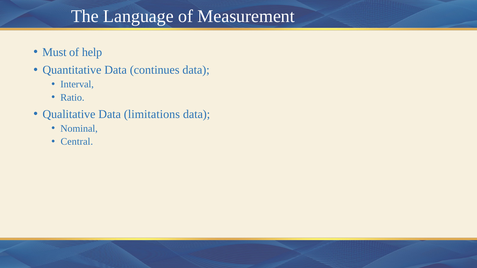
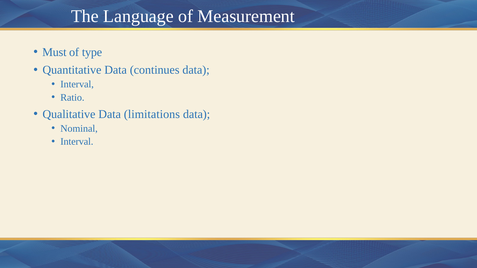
help: help -> type
Central at (77, 142): Central -> Interval
